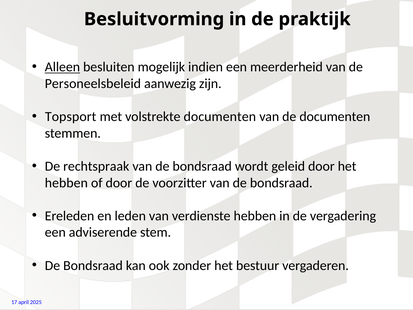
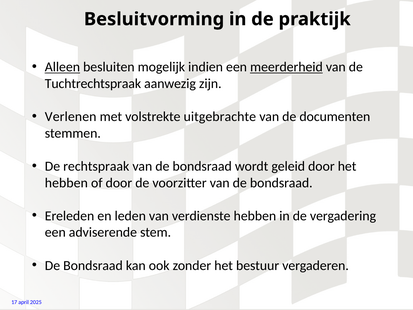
meerderheid underline: none -> present
Personeelsbeleid: Personeelsbeleid -> Tuchtrechtspraak
Topsport: Topsport -> Verlenen
volstrekte documenten: documenten -> uitgebrachte
